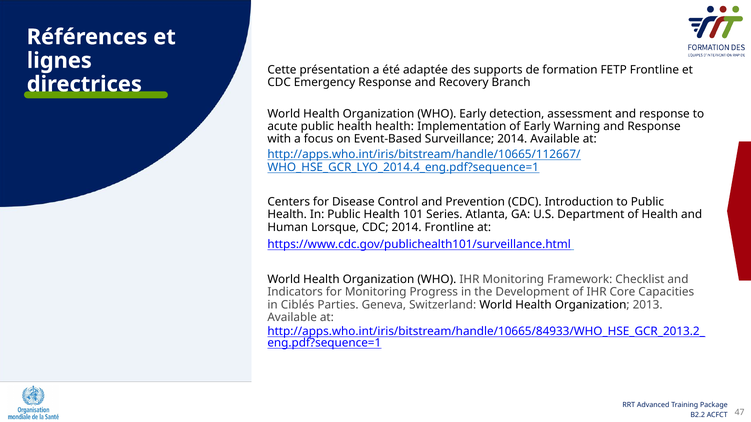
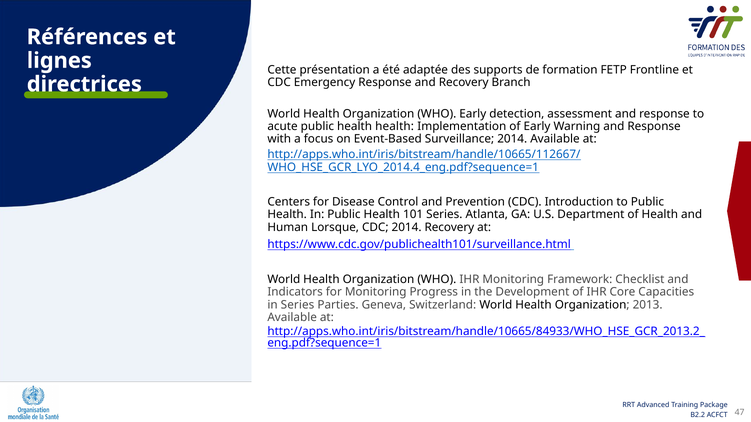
2014 Frontline: Frontline -> Recovery
in Ciblés: Ciblés -> Series
